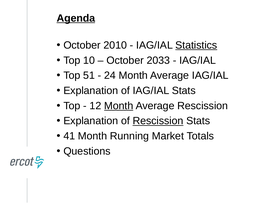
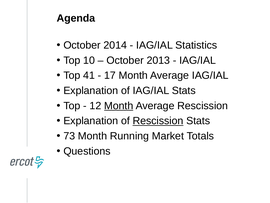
Agenda underline: present -> none
2010: 2010 -> 2014
Statistics underline: present -> none
2033: 2033 -> 2013
51: 51 -> 41
24: 24 -> 17
41: 41 -> 73
